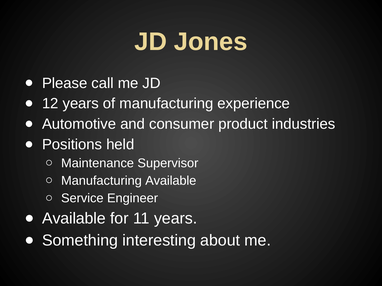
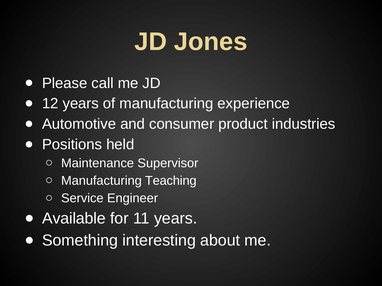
Manufacturing Available: Available -> Teaching
